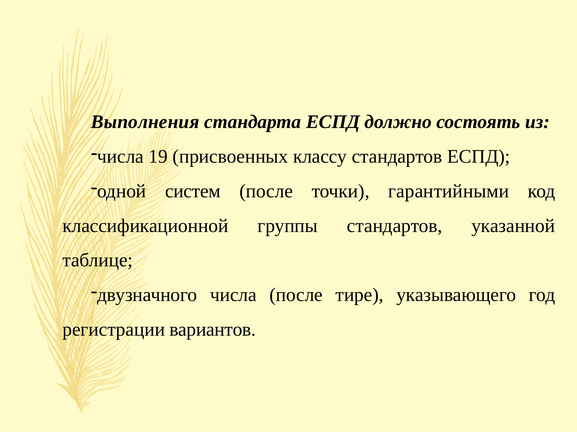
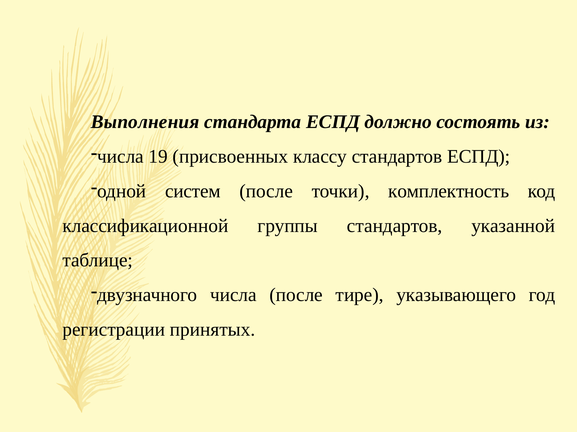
гарантийными: гарантийными -> комплектность
вариантов: вариантов -> принятых
